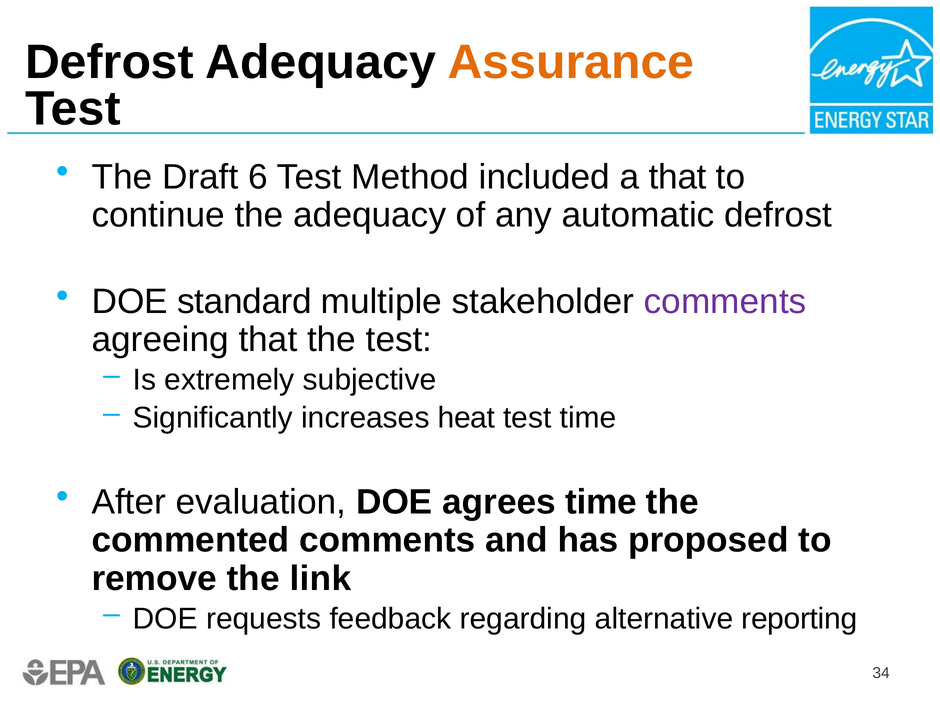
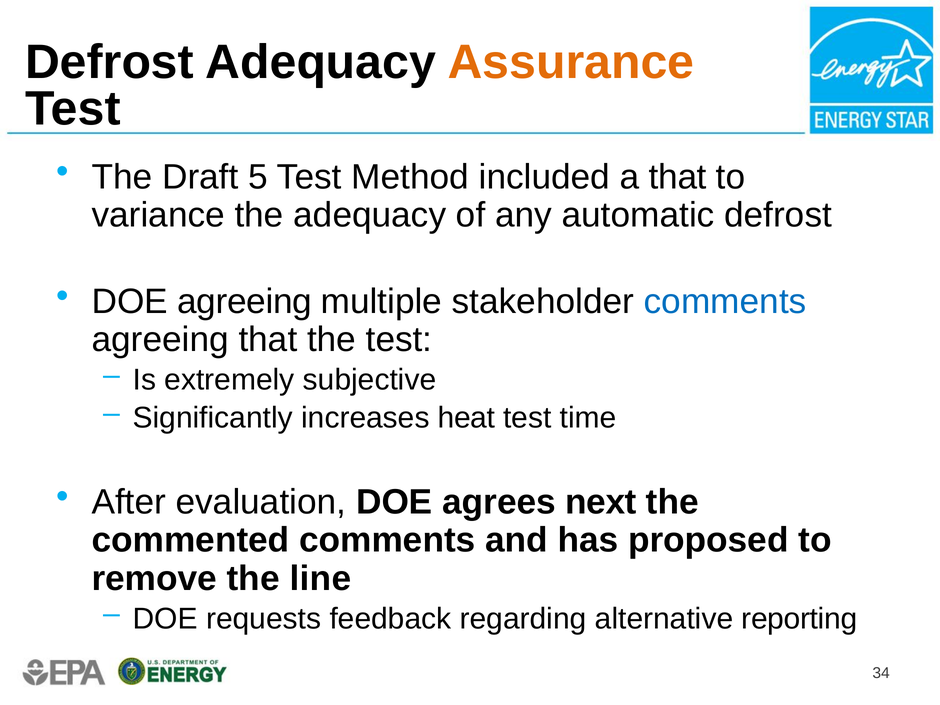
6: 6 -> 5
continue: continue -> variance
DOE standard: standard -> agreeing
comments at (725, 302) colour: purple -> blue
agrees time: time -> next
link: link -> line
